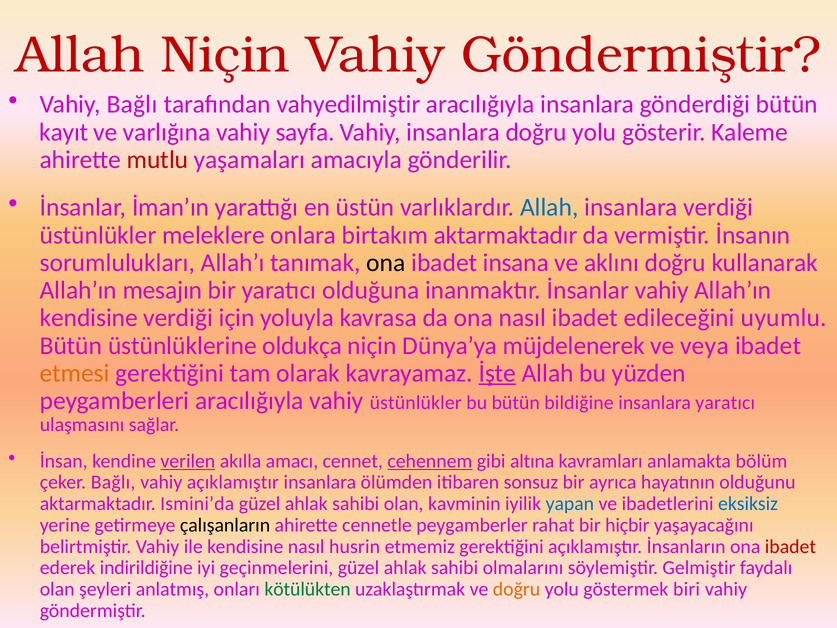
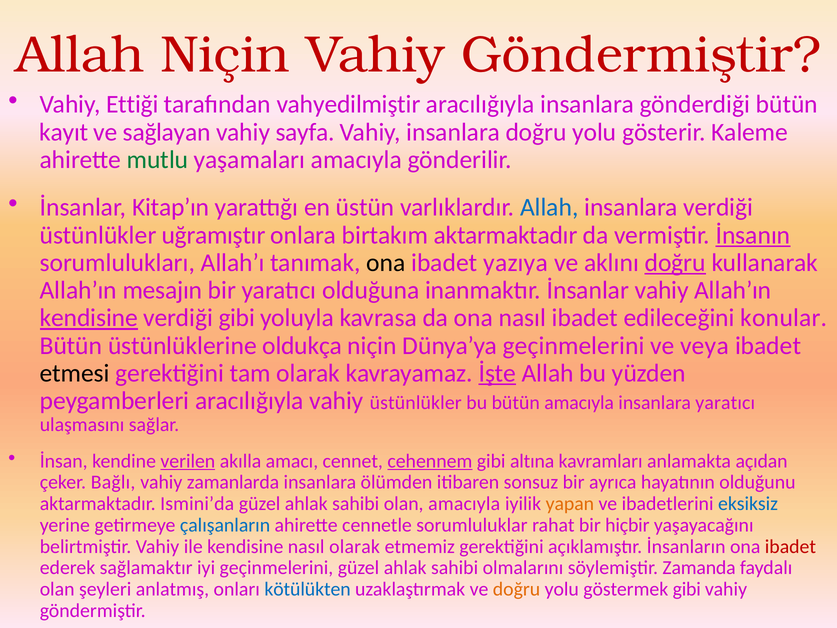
Vahiy Bağlı: Bağlı -> Ettiği
varlığına: varlığına -> sağlayan
mutlu colour: red -> green
İman’ın: İman’ın -> Kitap’ın
meleklere: meleklere -> uğramıştır
İnsanın underline: none -> present
insana: insana -> yazıya
doğru at (675, 263) underline: none -> present
kendisine at (89, 318) underline: none -> present
verdiği için: için -> gibi
uyumlu: uyumlu -> konular
Dünya’ya müjdelenerek: müjdelenerek -> geçinmelerini
etmesi colour: orange -> black
bütün bildiğine: bildiğine -> amacıyla
bölüm: bölüm -> açıdan
vahiy açıklamıştır: açıklamıştır -> zamanlarda
olan kavminin: kavminin -> amacıyla
yapan colour: blue -> orange
çalışanların colour: black -> blue
peygamberler: peygamberler -> sorumluluklar
nasıl husrin: husrin -> olarak
indirildiğine: indirildiğine -> sağlamaktır
Gelmiştir: Gelmiştir -> Zamanda
kötülükten colour: green -> blue
göstermek biri: biri -> gibi
